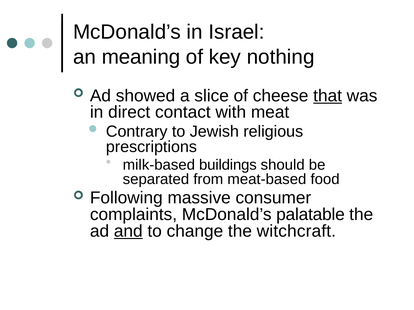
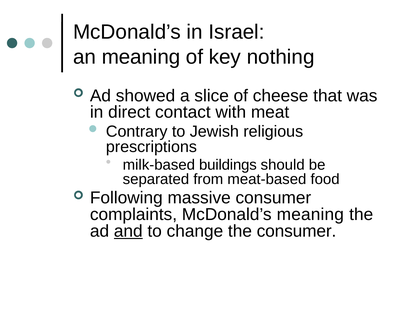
that underline: present -> none
McDonald’s palatable: palatable -> meaning
the witchcraft: witchcraft -> consumer
